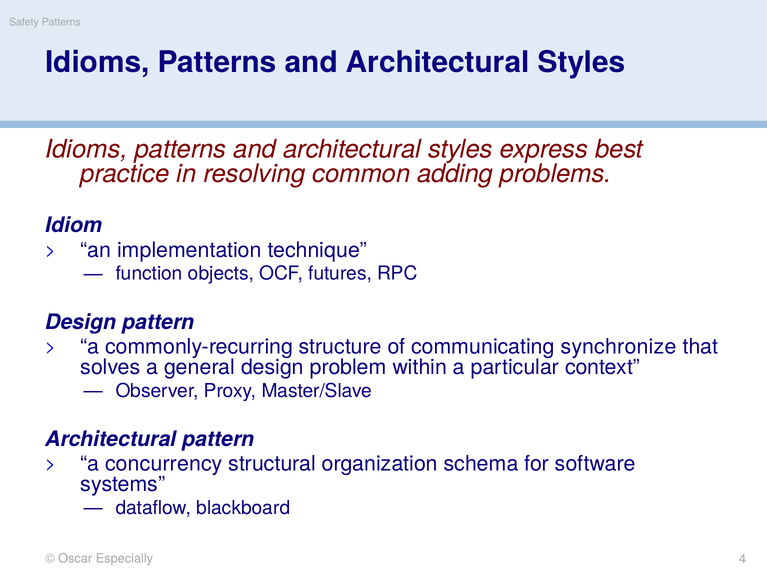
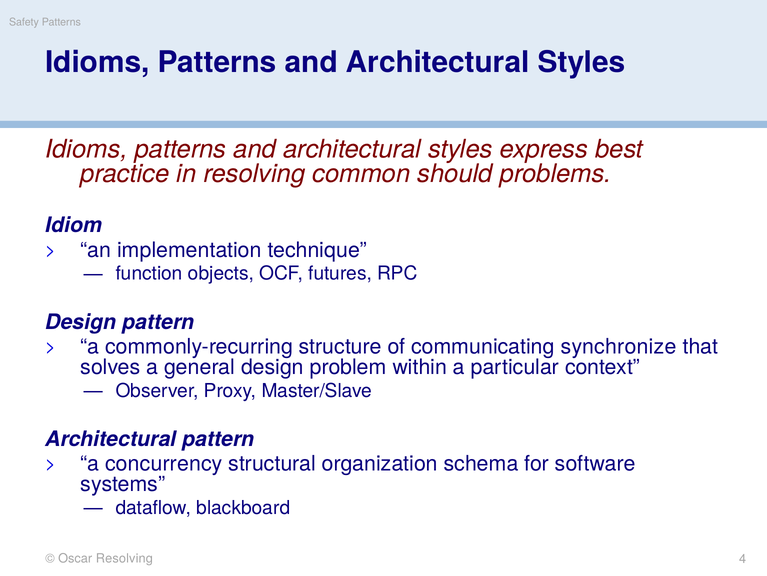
adding: adding -> should
Oscar Especially: Especially -> Resolving
